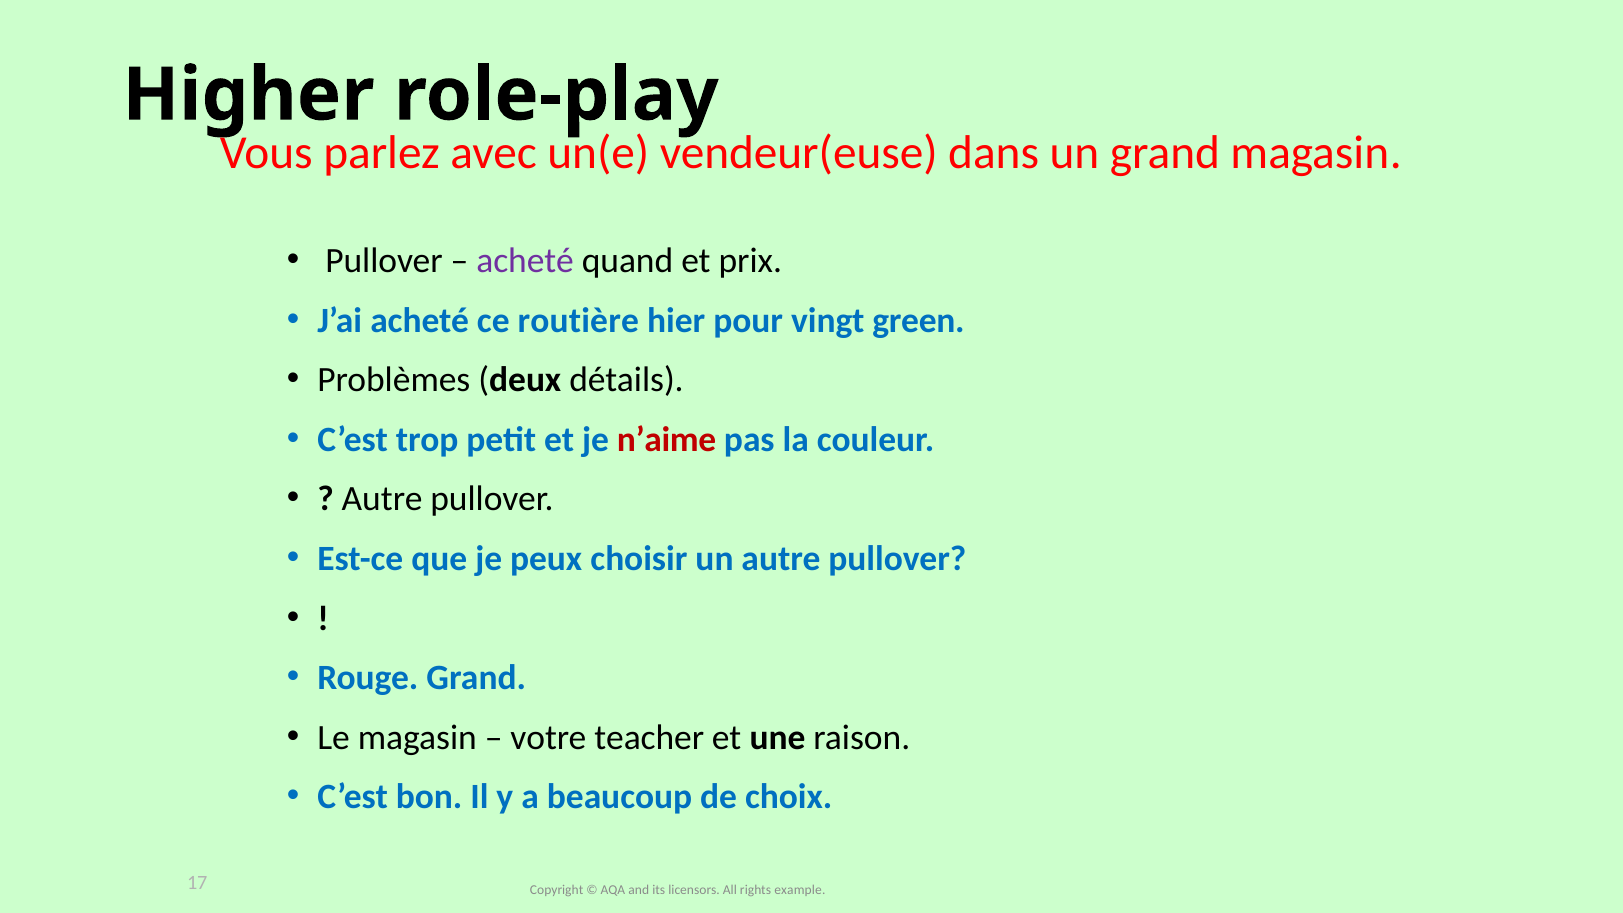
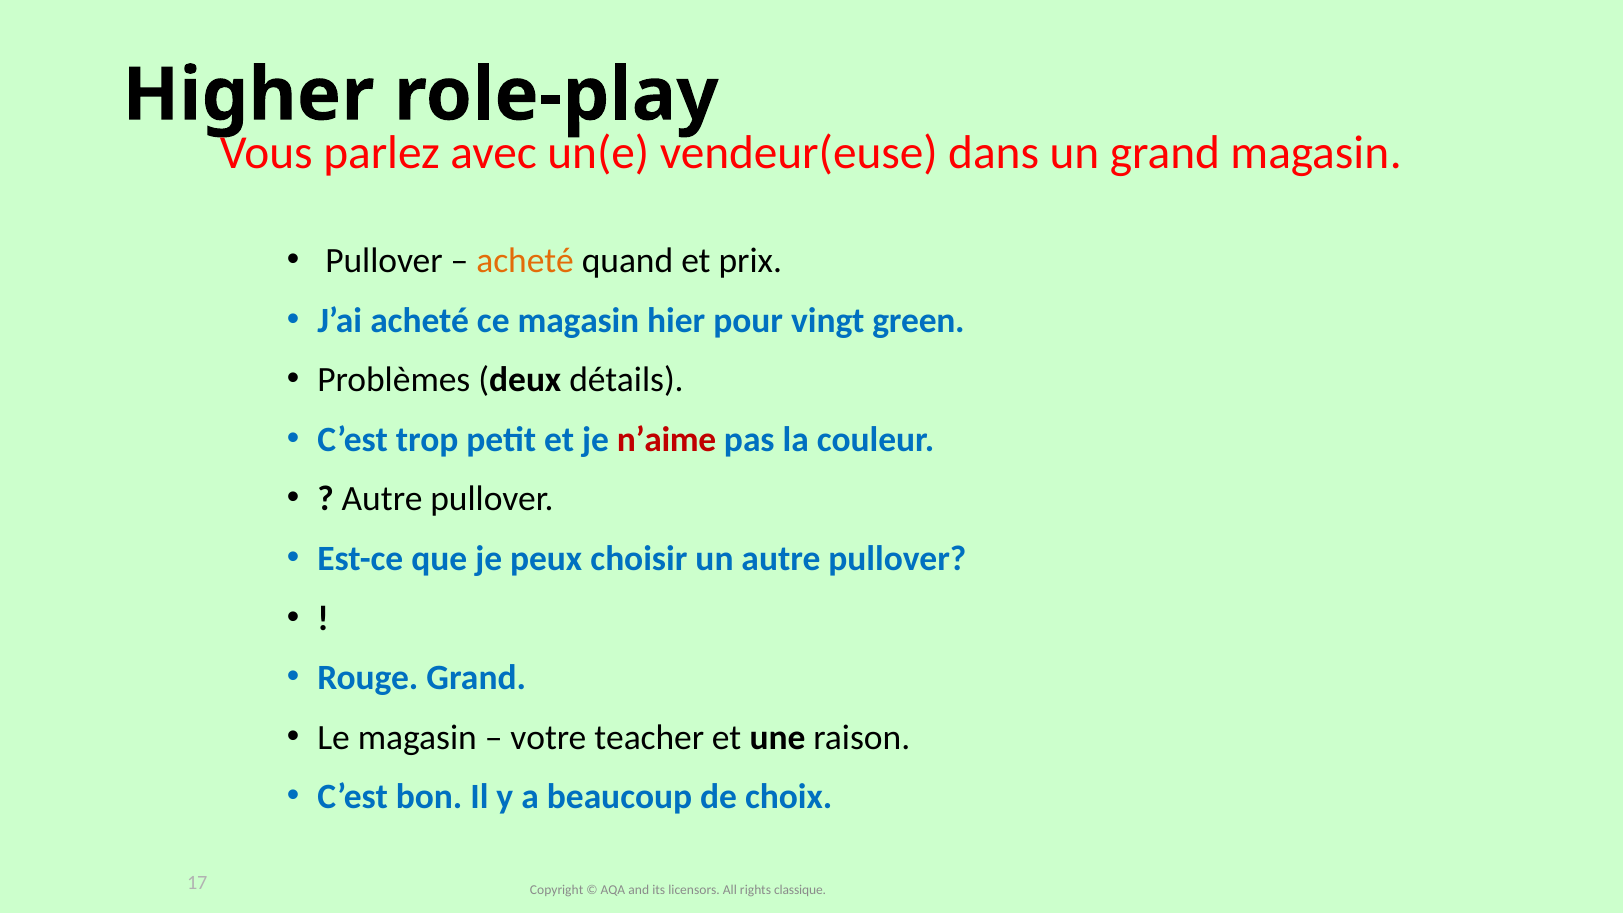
acheté at (525, 261) colour: purple -> orange
ce routière: routière -> magasin
example: example -> classique
